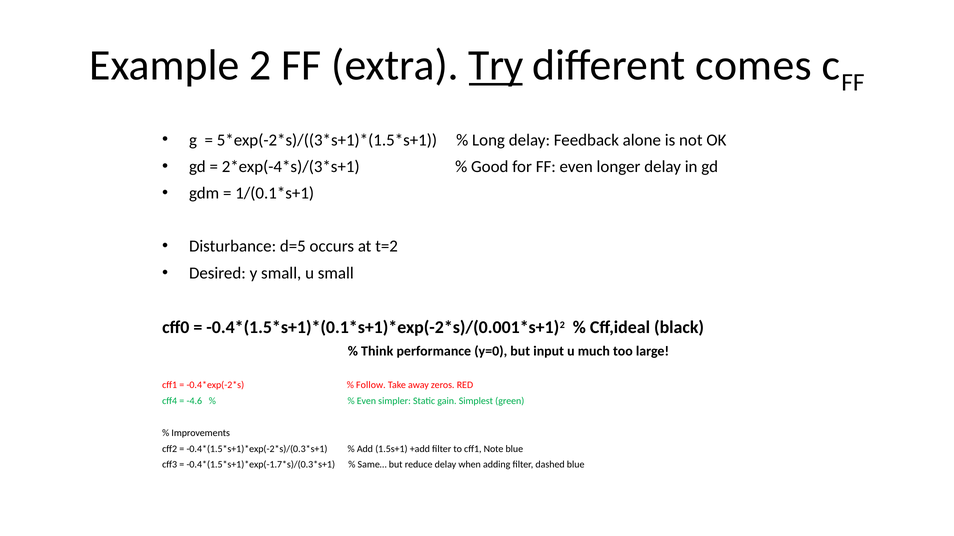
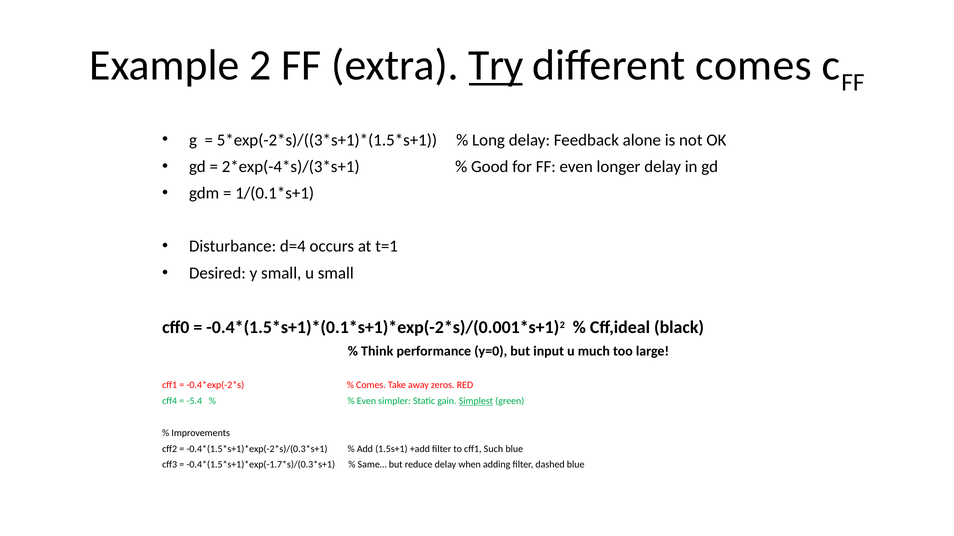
d=5: d=5 -> d=4
t=2: t=2 -> t=1
Follow at (371, 386): Follow -> Comes
-4.6: -4.6 -> -5.4
Simplest underline: none -> present
Note: Note -> Such
